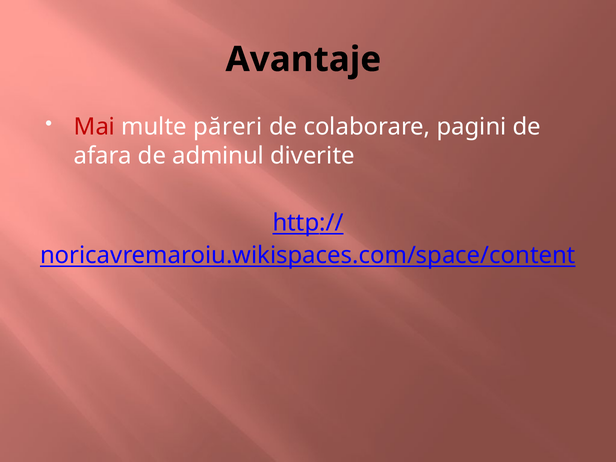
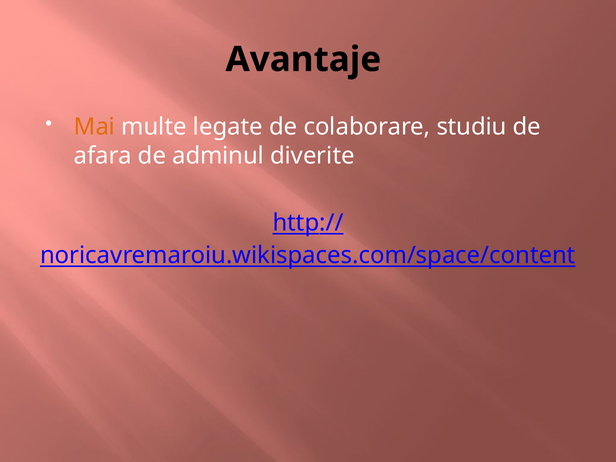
Mai colour: red -> orange
păreri: păreri -> legate
pagini: pagini -> studiu
